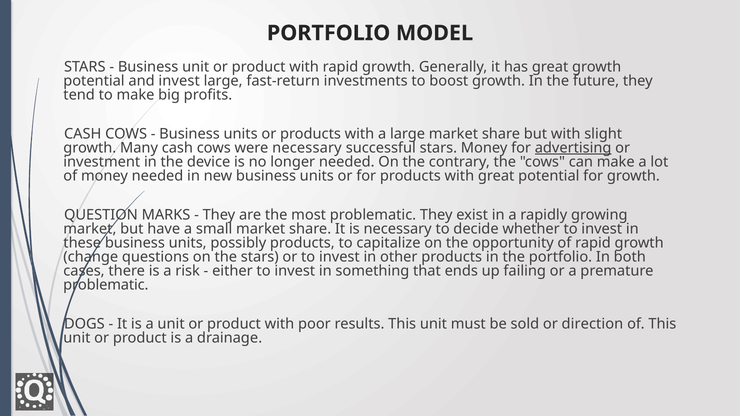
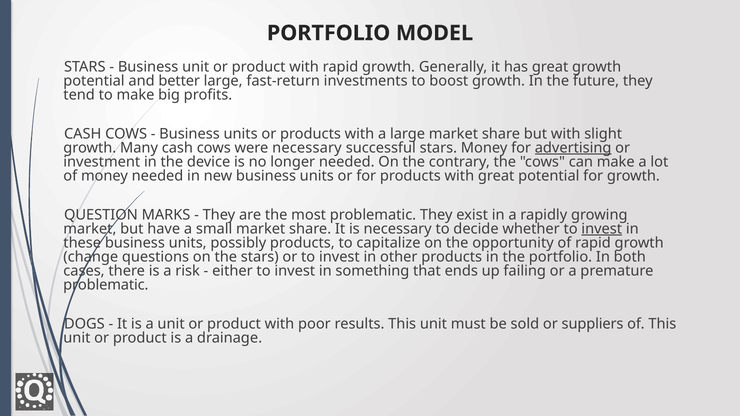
and invest: invest -> better
invest at (602, 229) underline: none -> present
direction: direction -> suppliers
